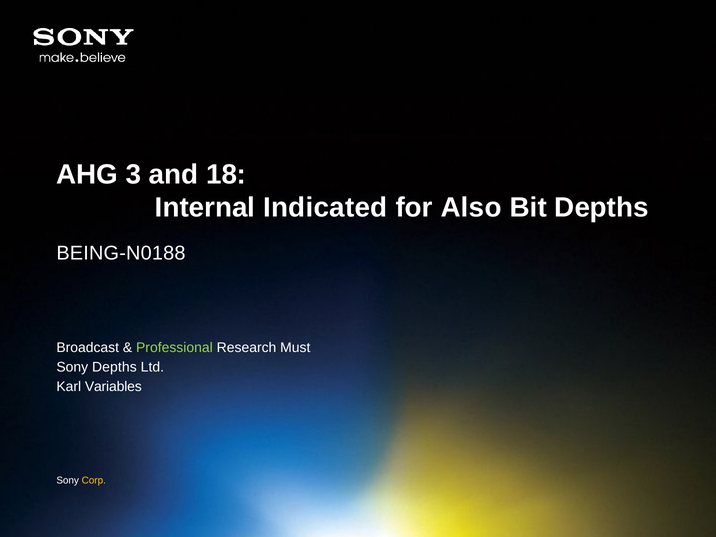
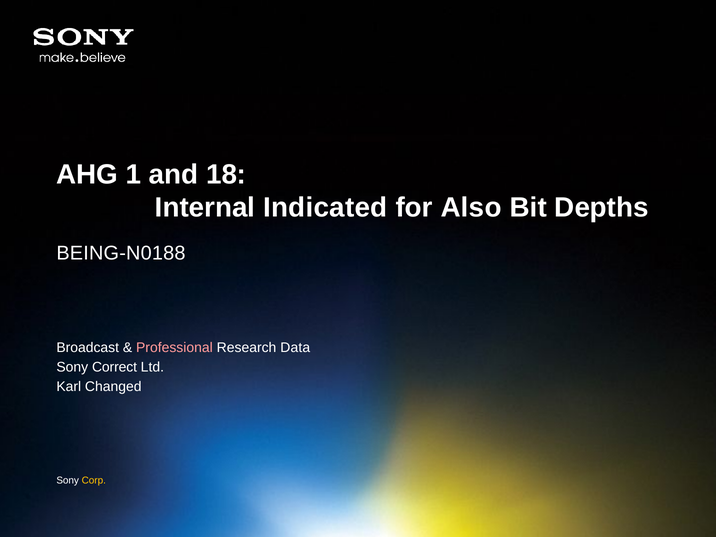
3: 3 -> 1
Professional colour: light green -> pink
Must: Must -> Data
Sony Depths: Depths -> Correct
Variables: Variables -> Changed
